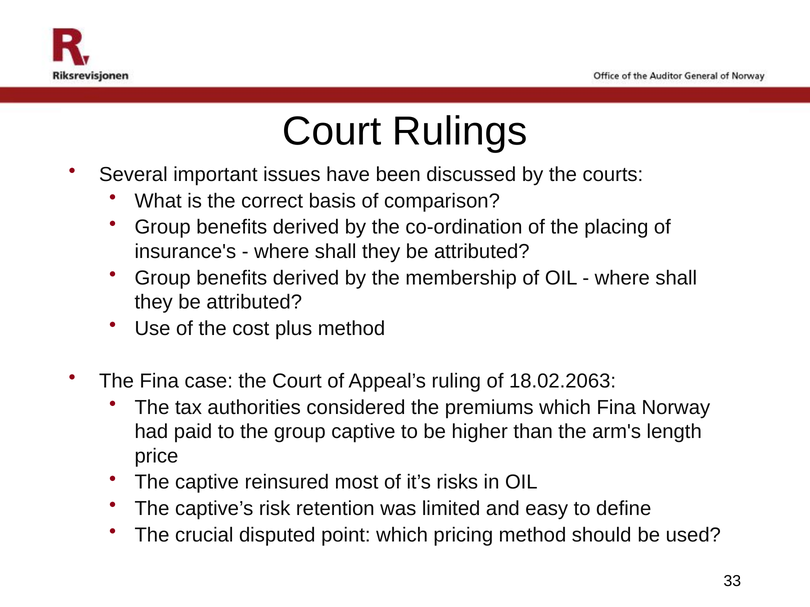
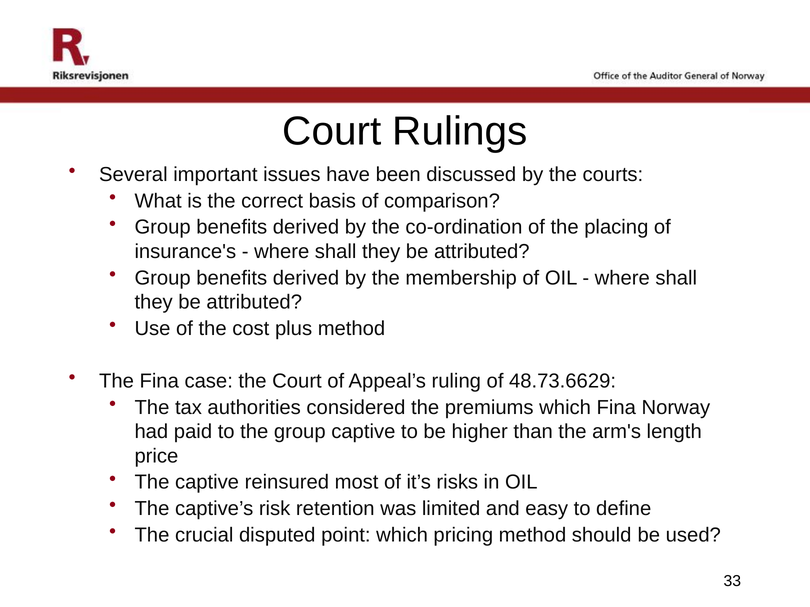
18.02.2063: 18.02.2063 -> 48.73.6629
